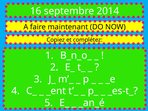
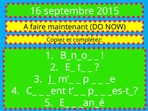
2014: 2014 -> 2015
